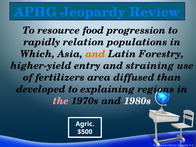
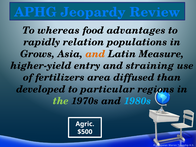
resource: resource -> whereas
progression: progression -> advantages
Which: Which -> Grows
Forestry: Forestry -> Measure
explaining: explaining -> particular
the colour: pink -> light green
1980s colour: white -> light blue
